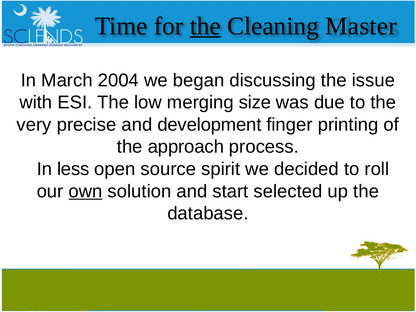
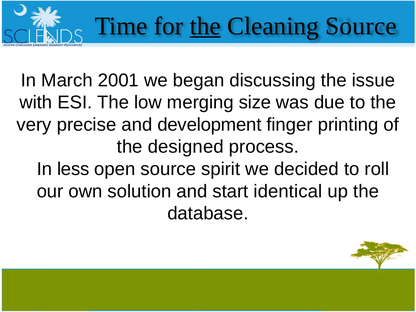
Cleaning Master: Master -> Source
2004: 2004 -> 2001
approach: approach -> designed
own underline: present -> none
selected: selected -> identical
